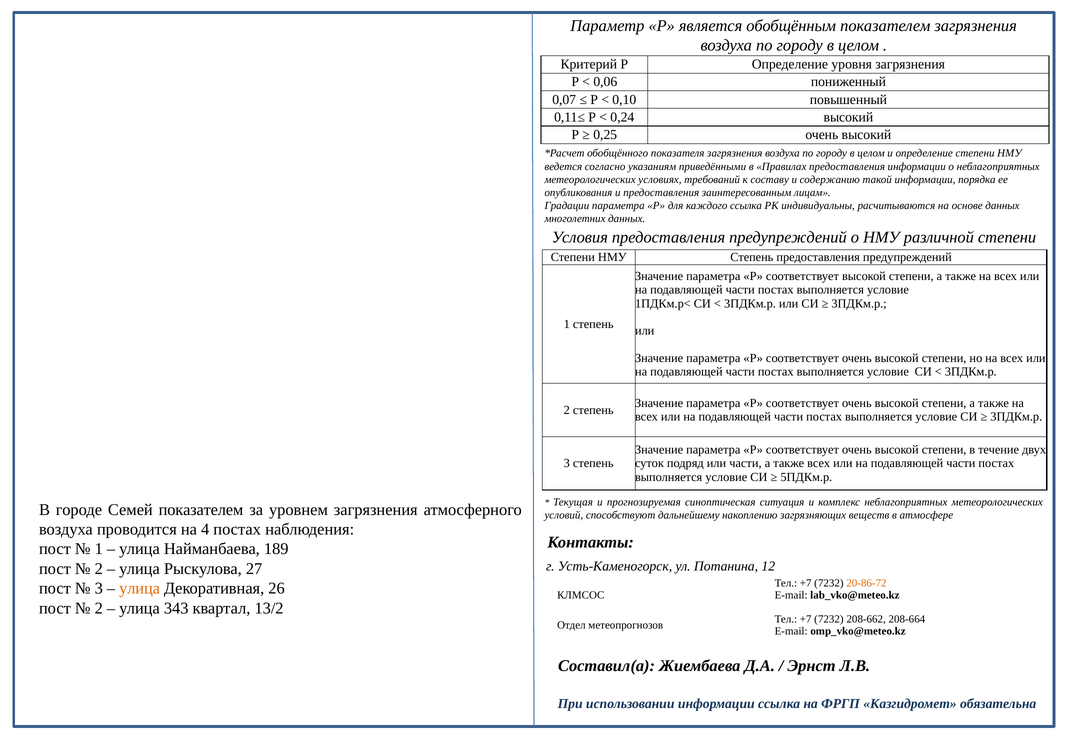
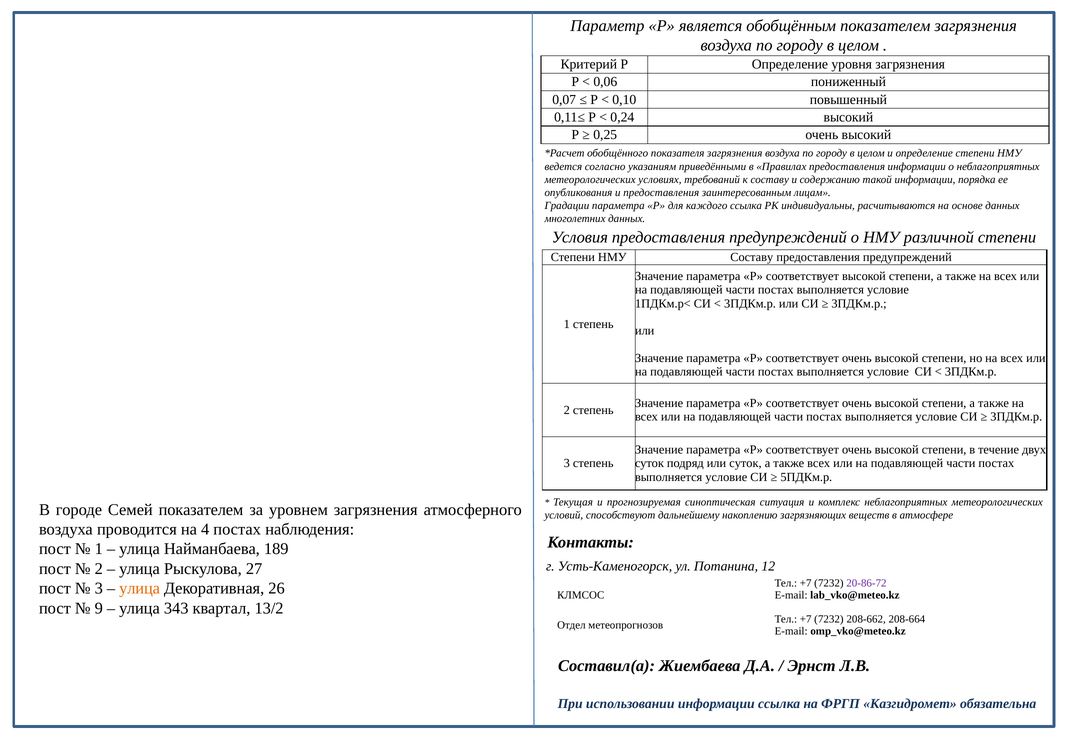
НМУ Степень: Степень -> Составу
или части: части -> суток
20-86-72 colour: orange -> purple
2 at (99, 608): 2 -> 9
